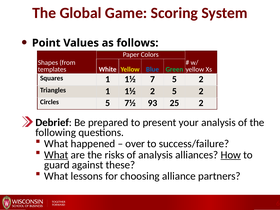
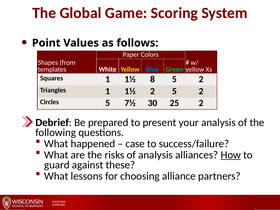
7: 7 -> 8
93: 93 -> 30
over: over -> case
What at (56, 155) underline: present -> none
